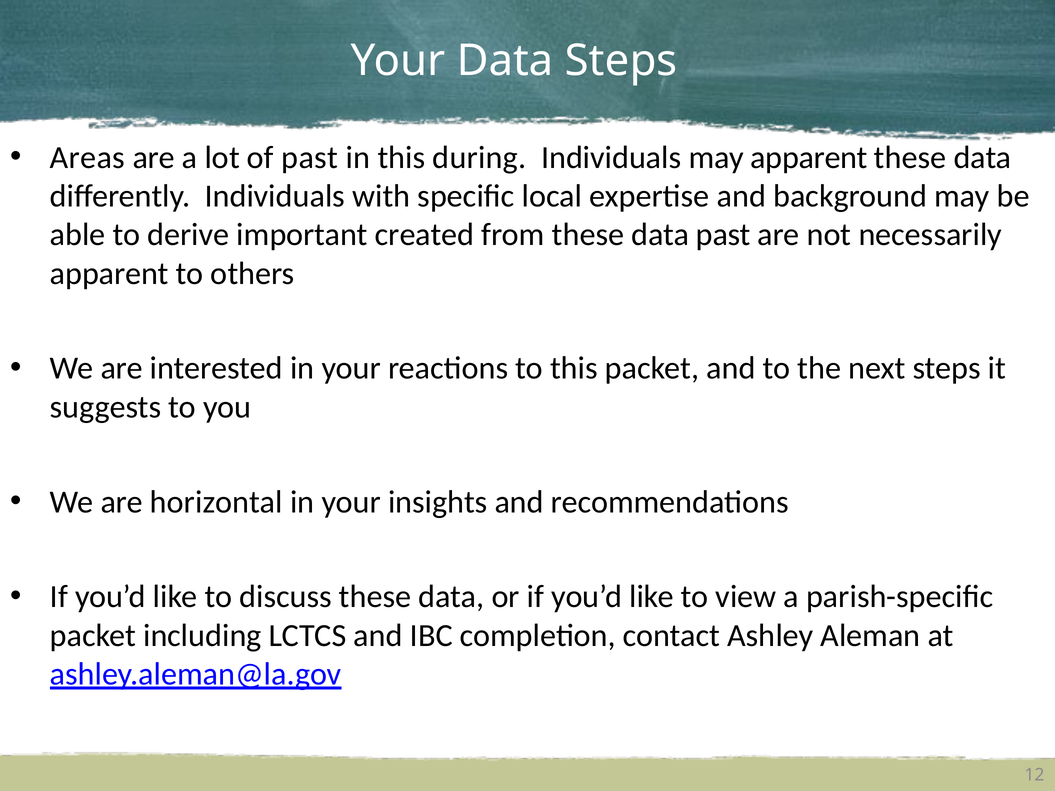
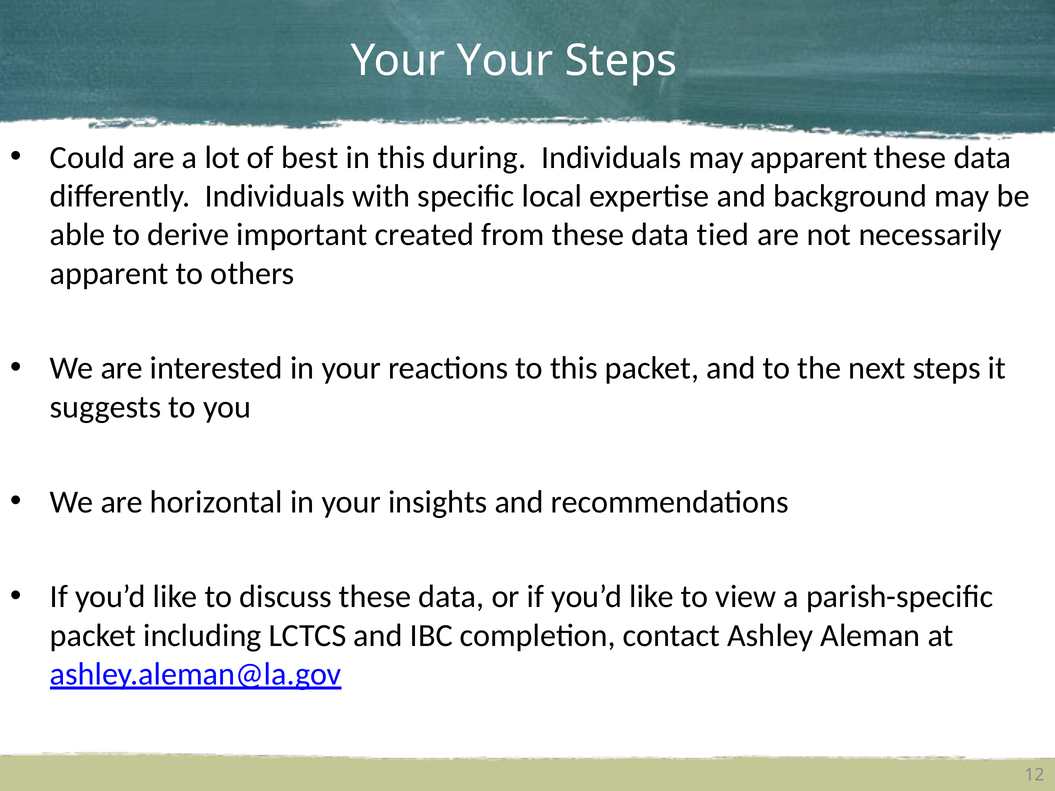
Your Data: Data -> Your
Areas: Areas -> Could
of past: past -> best
data past: past -> tied
